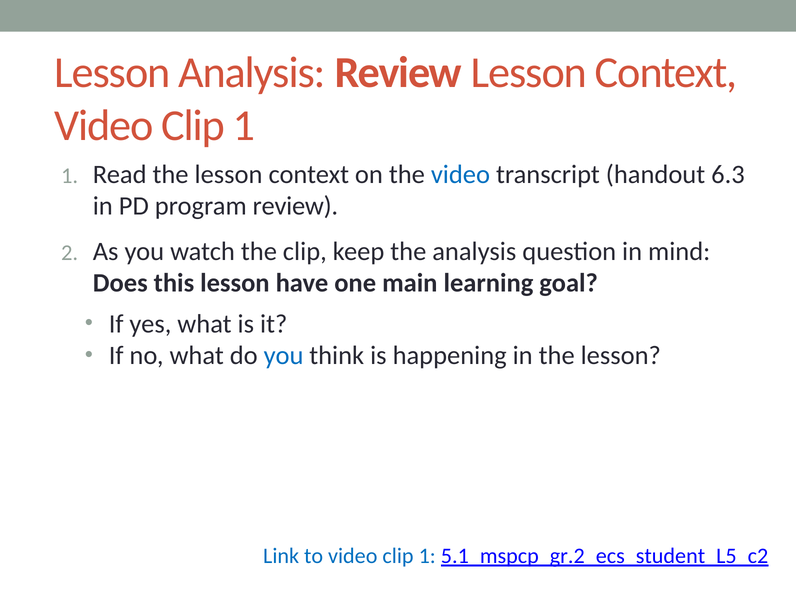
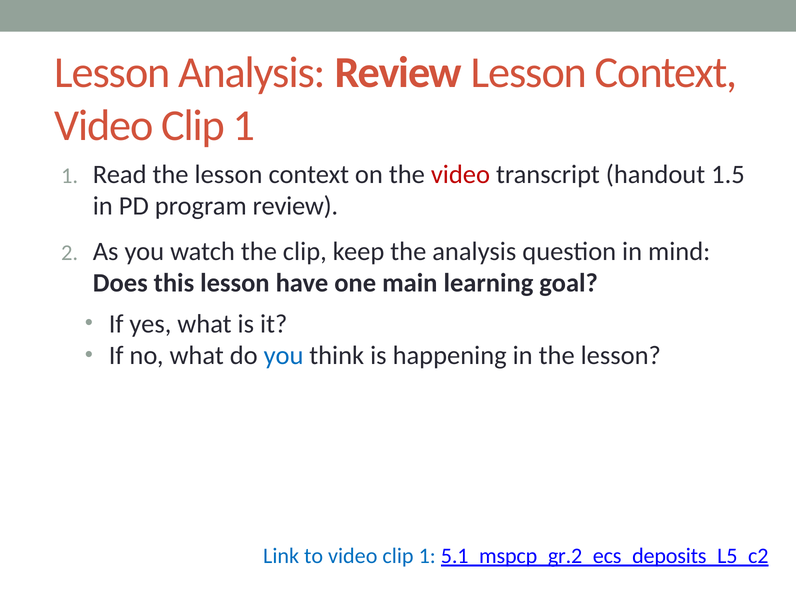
video at (460, 174) colour: blue -> red
6.3: 6.3 -> 1.5
5.1_mspcp_gr.2_ecs_student_L5_c2: 5.1_mspcp_gr.2_ecs_student_L5_c2 -> 5.1_mspcp_gr.2_ecs_deposits_L5_c2
